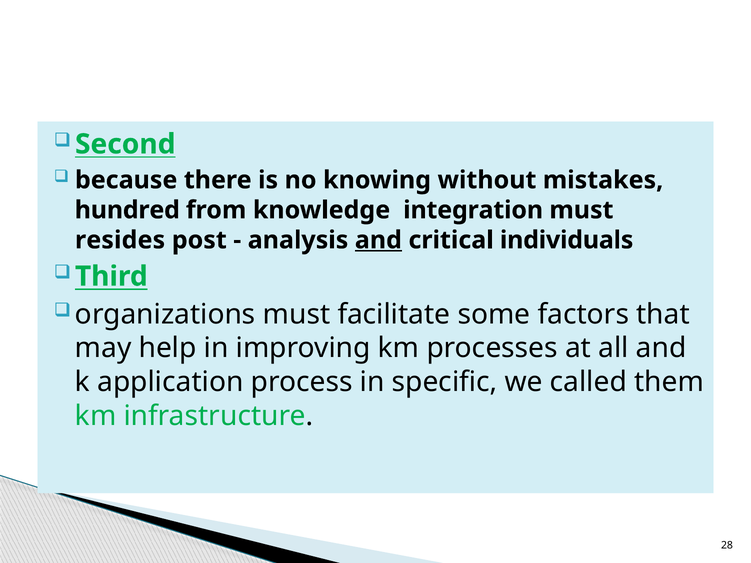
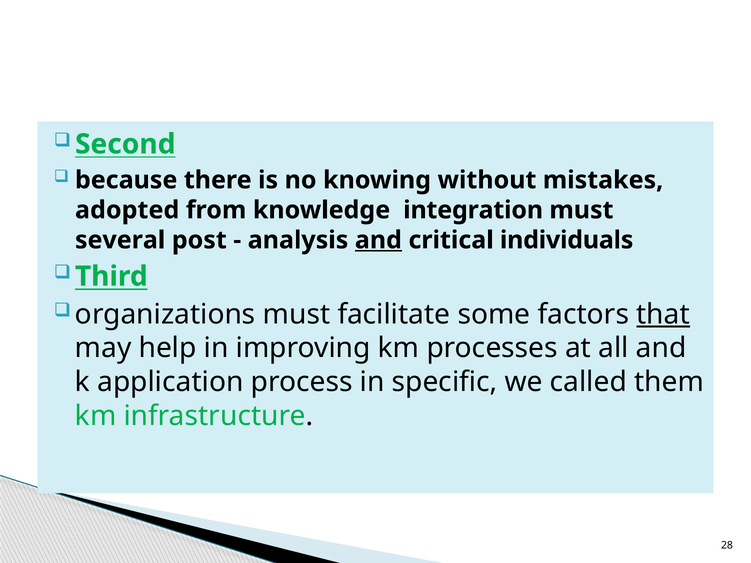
hundred: hundred -> adopted
resides: resides -> several
that underline: none -> present
